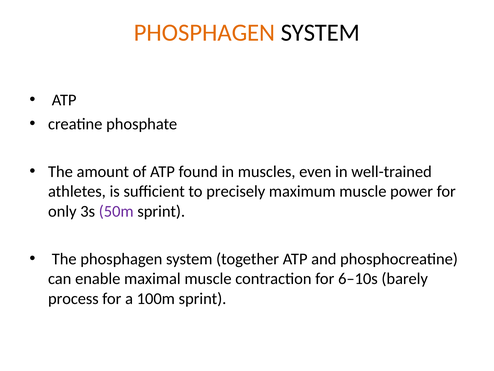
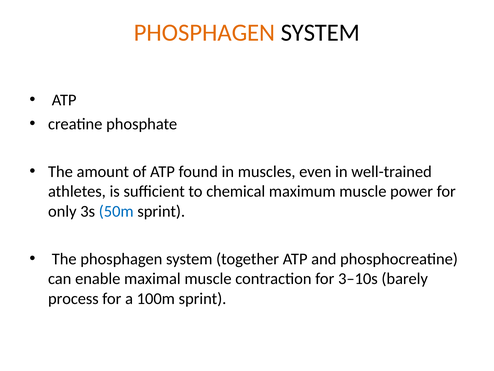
precisely: precisely -> chemical
50m colour: purple -> blue
6–10s: 6–10s -> 3–10s
